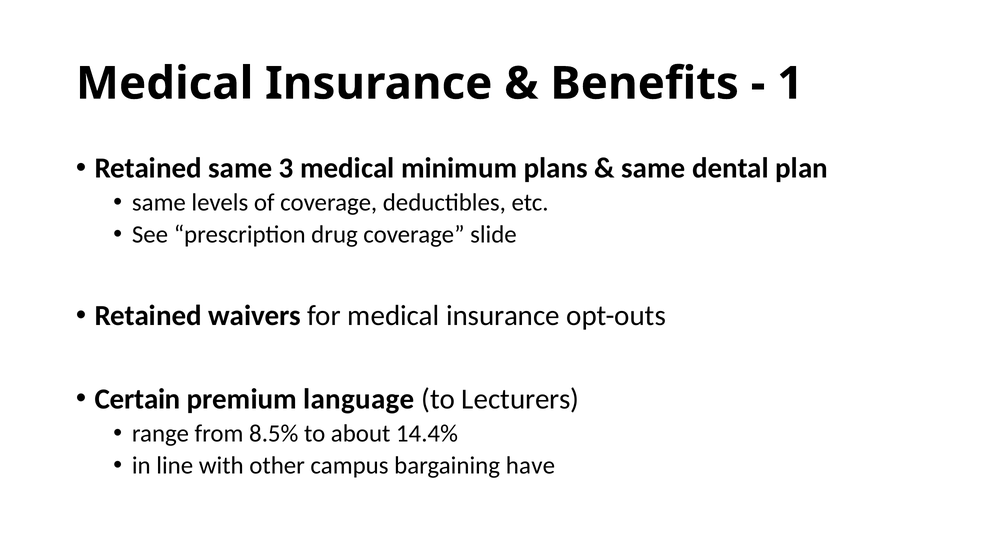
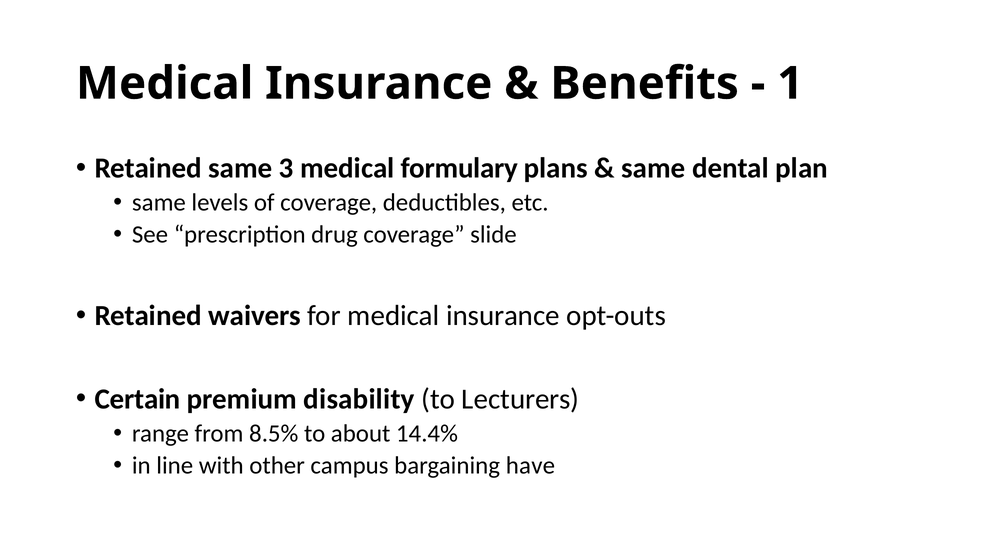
minimum: minimum -> formulary
language: language -> disability
